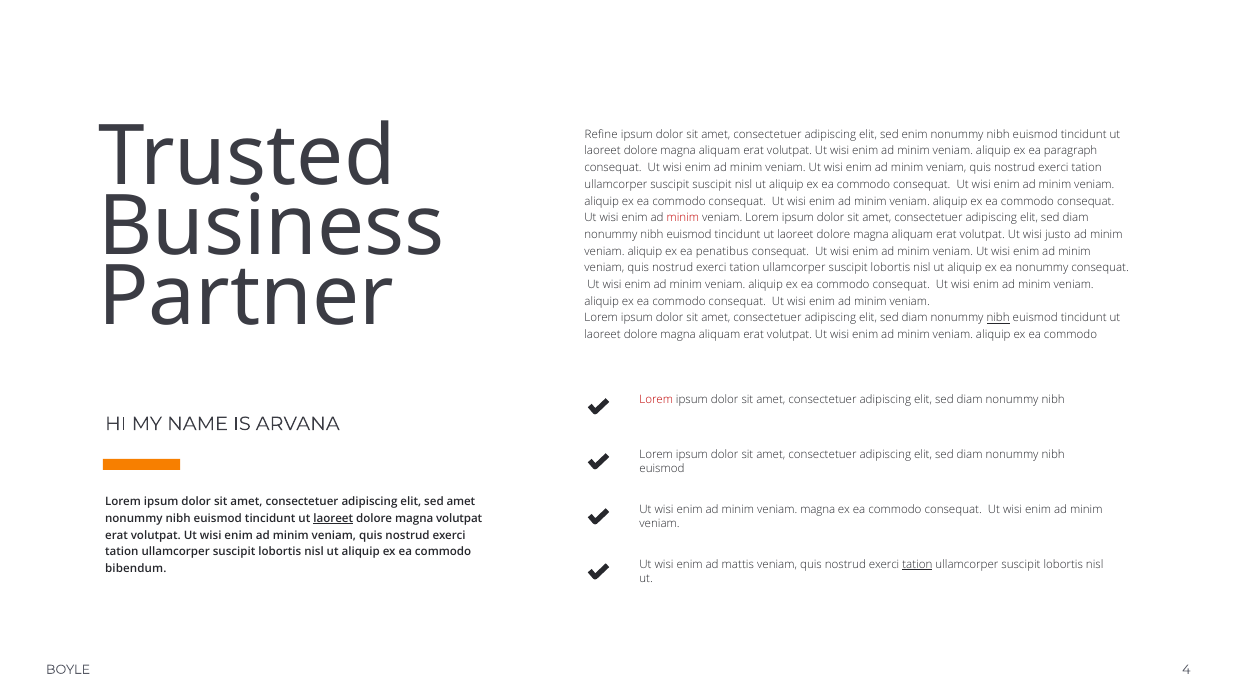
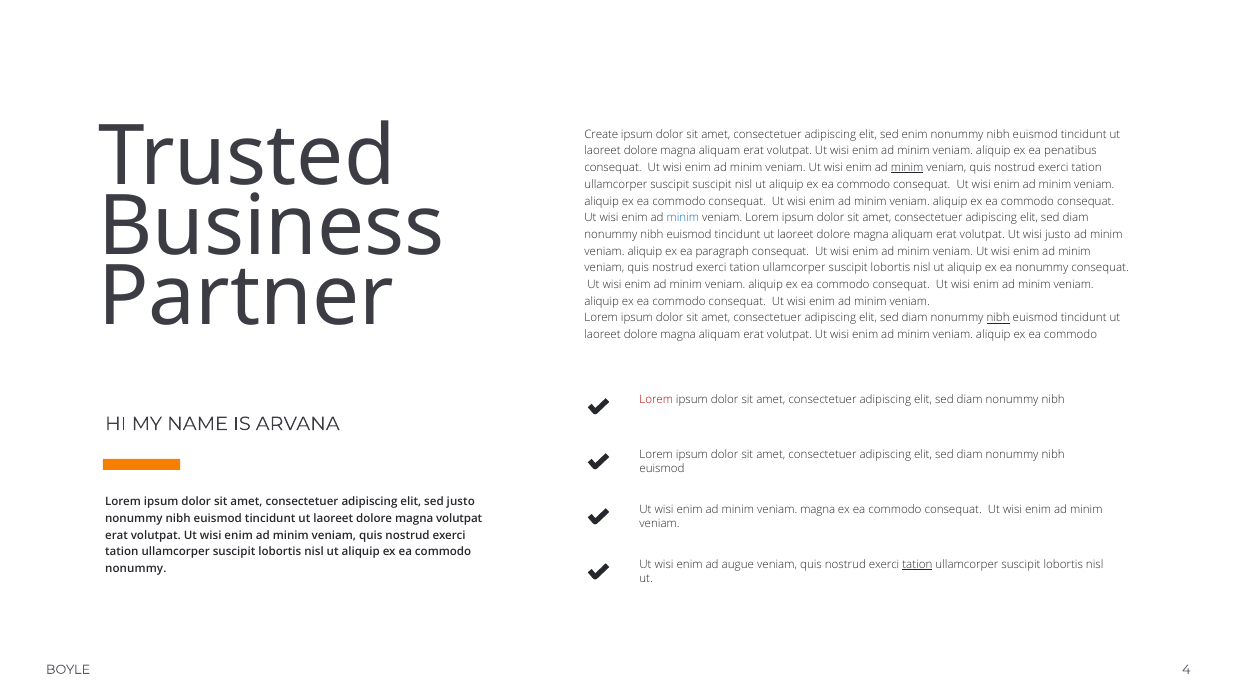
Refine: Refine -> Create
paragraph: paragraph -> penatibus
minim at (907, 168) underline: none -> present
minim at (683, 218) colour: red -> blue
penatibus: penatibus -> paragraph
sed amet: amet -> justo
laoreet at (333, 518) underline: present -> none
mattis: mattis -> augue
bibendum at (136, 568): bibendum -> nonummy
